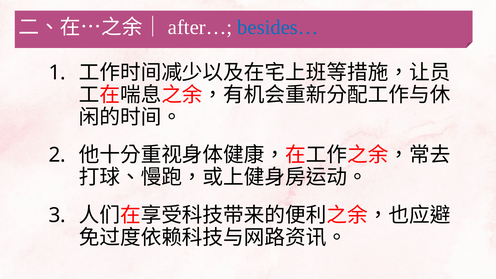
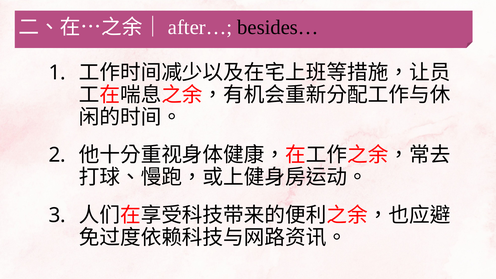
besides… colour: blue -> black
